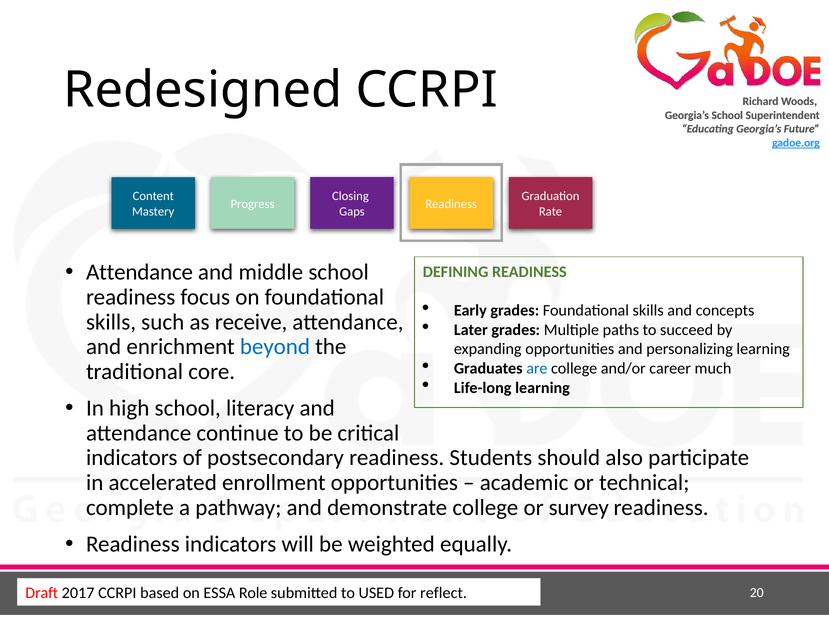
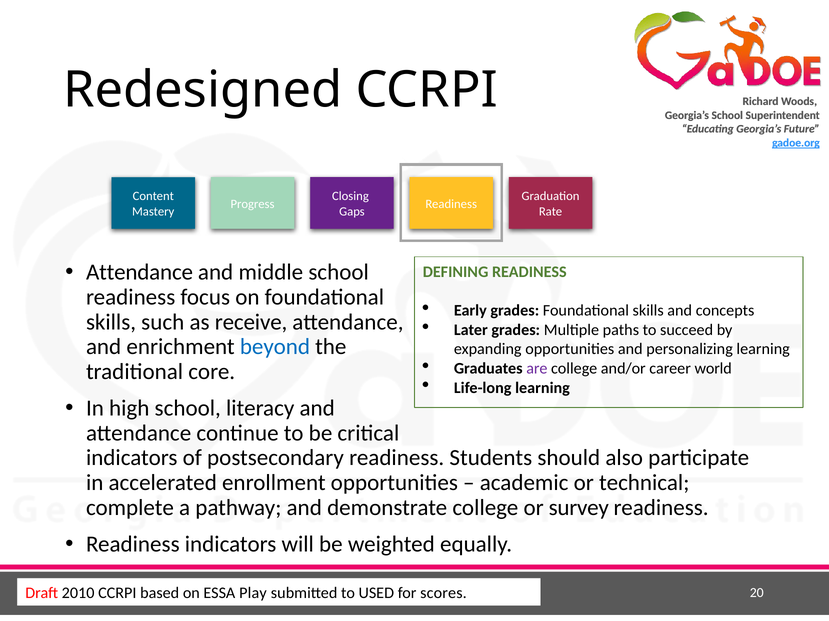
are colour: blue -> purple
much: much -> world
2017: 2017 -> 2010
Role: Role -> Play
reflect: reflect -> scores
